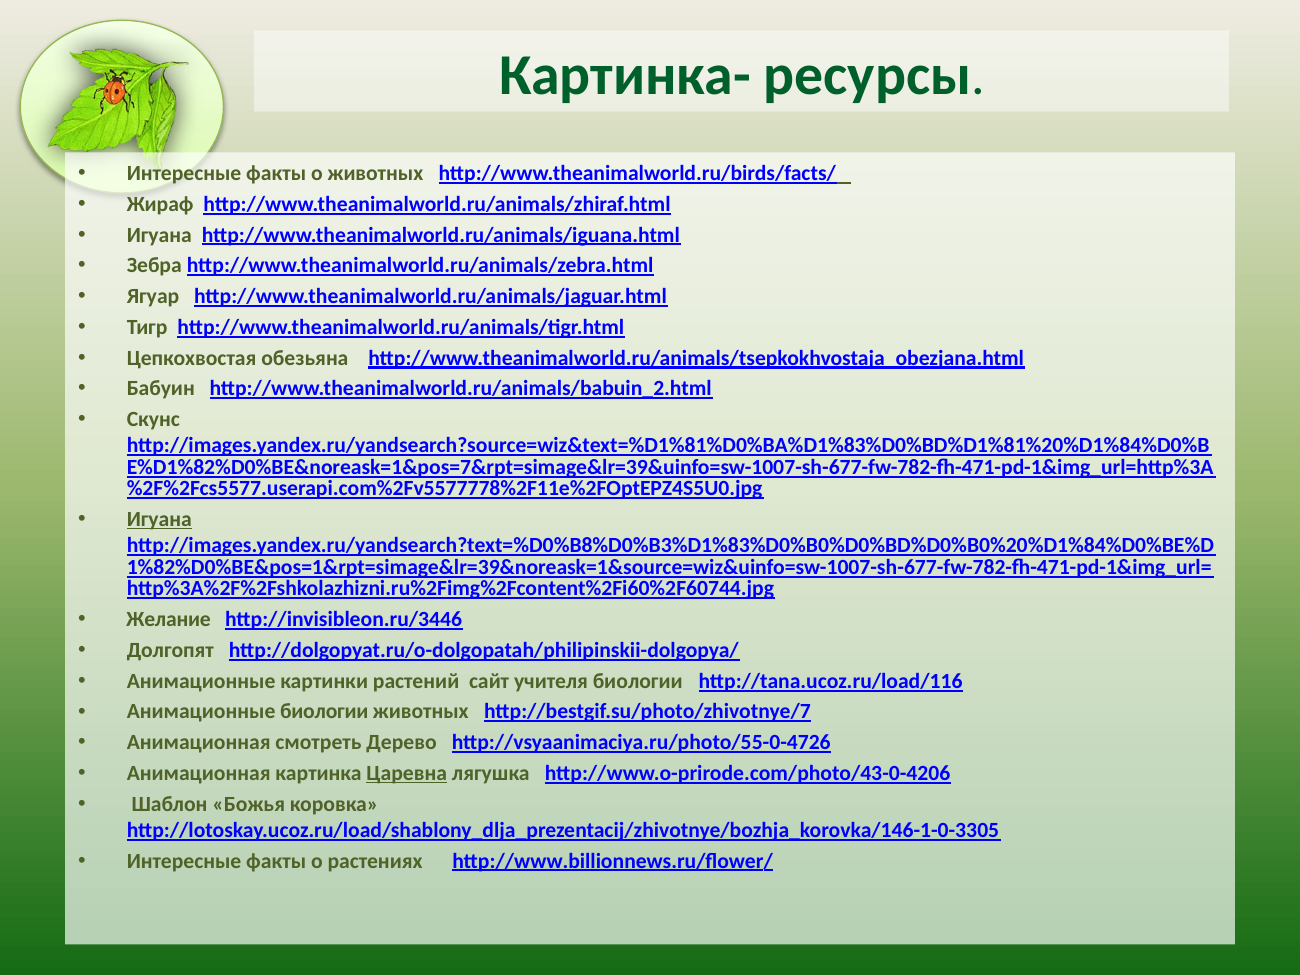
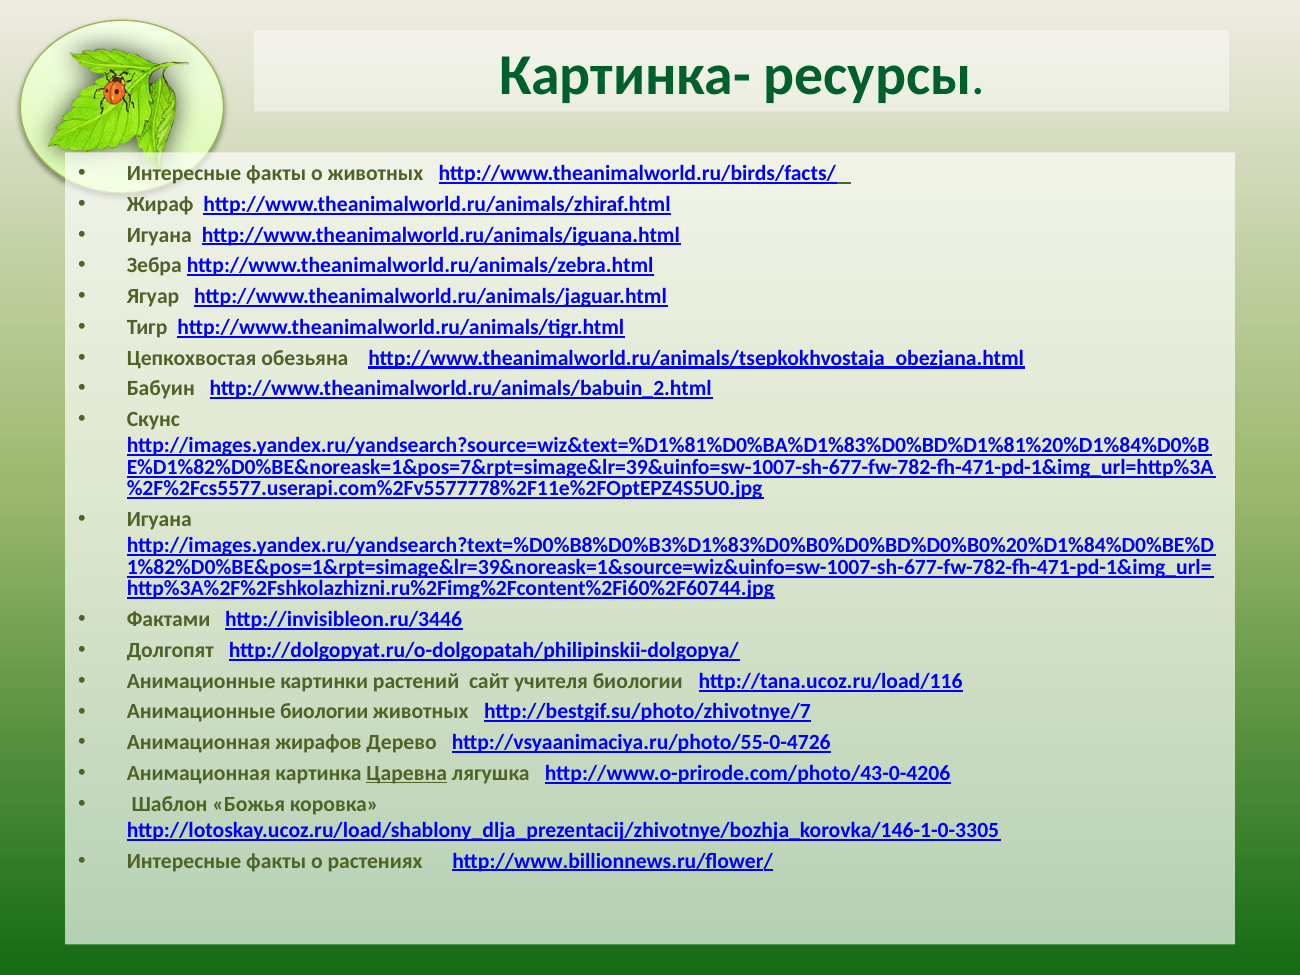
Игуана at (159, 520) underline: present -> none
Желание: Желание -> Фактами
смотреть: смотреть -> жирафов
